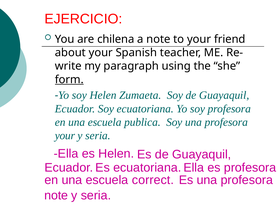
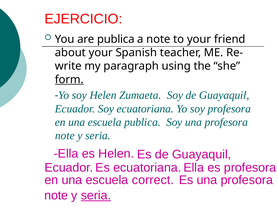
are chilena: chilena -> publica
your at (65, 135): your -> note
seria at (96, 195) underline: none -> present
